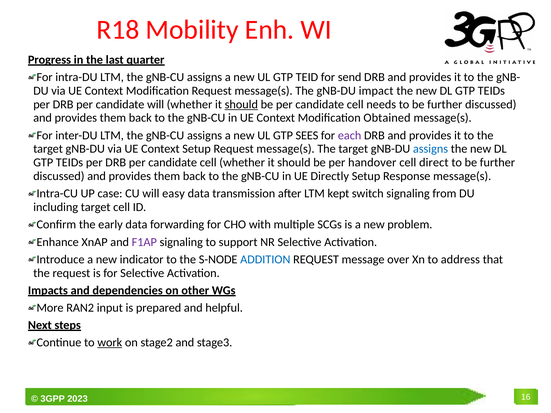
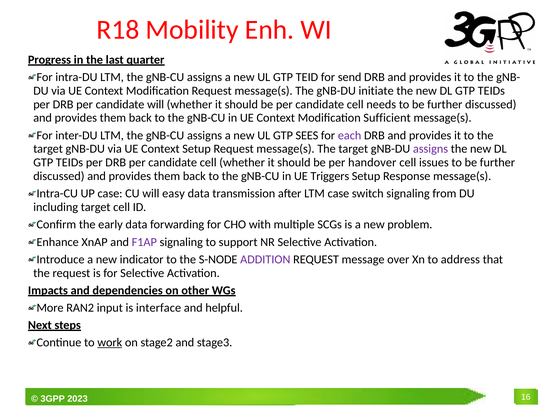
impact: impact -> initiate
should at (241, 104) underline: present -> none
Obtained: Obtained -> Sufficient
assigns at (430, 149) colour: blue -> purple
direct: direct -> issues
Directly: Directly -> Triggers
LTM kept: kept -> case
ADDITION colour: blue -> purple
prepared: prepared -> interface
